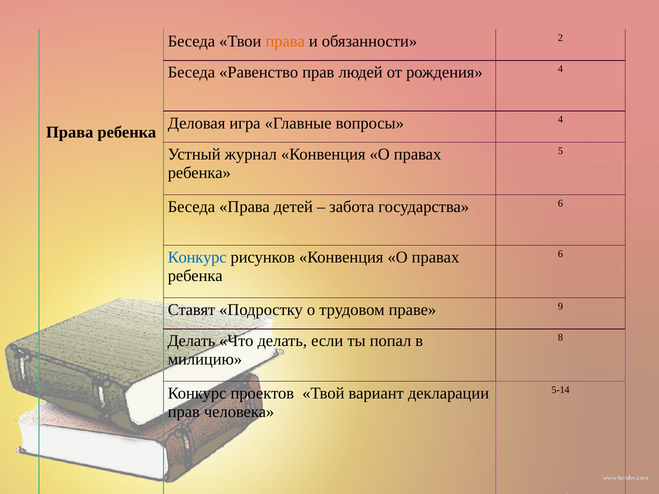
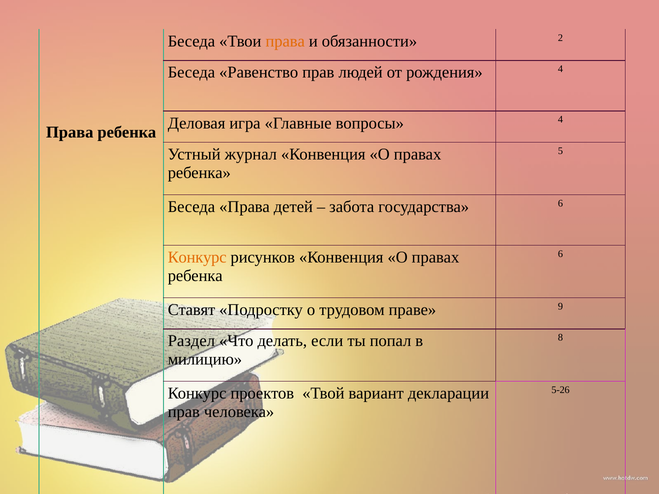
Конкурс at (197, 258) colour: blue -> orange
Делать at (192, 341): Делать -> Раздел
5-14: 5-14 -> 5-26
